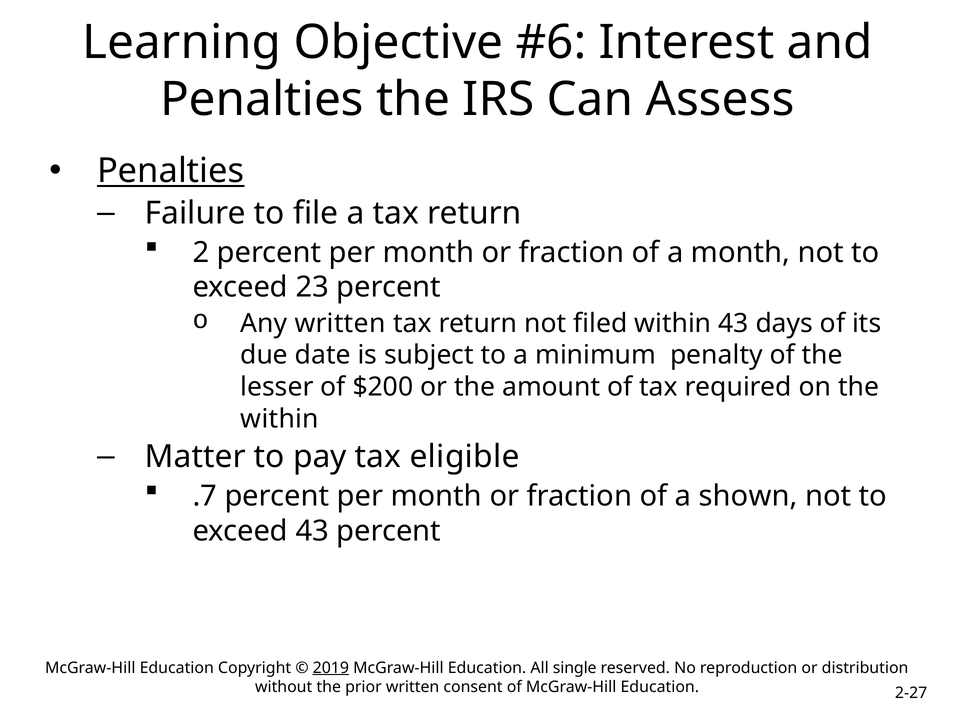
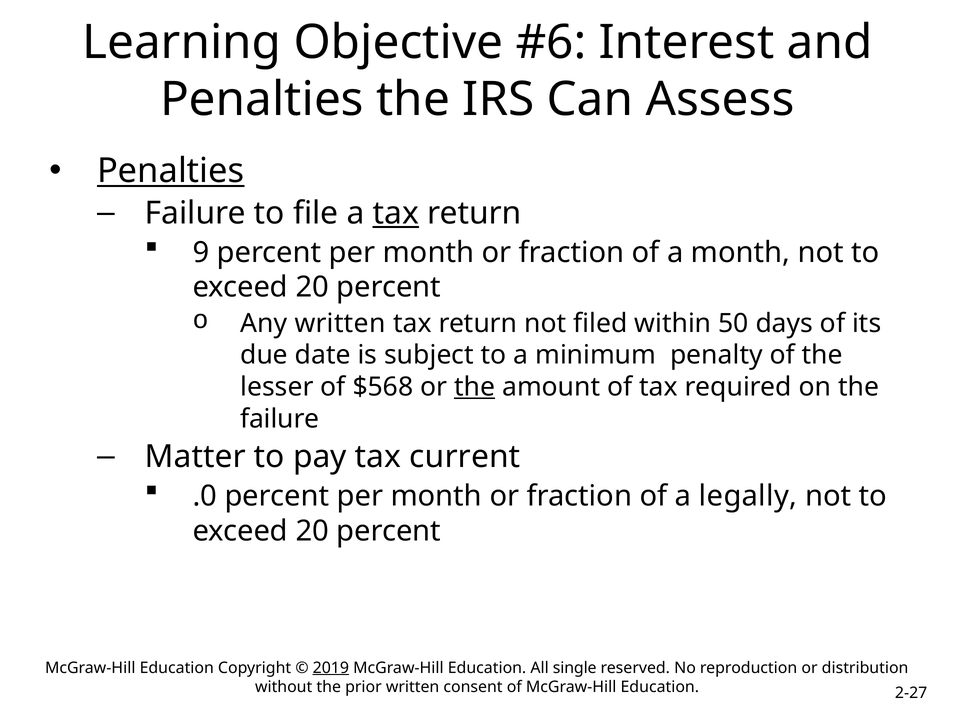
tax at (396, 213) underline: none -> present
2: 2 -> 9
23 at (312, 287): 23 -> 20
within 43: 43 -> 50
$200: $200 -> $568
the at (475, 387) underline: none -> present
within at (280, 419): within -> failure
eligible: eligible -> current
.7: .7 -> .0
shown: shown -> legally
43 at (312, 531): 43 -> 20
